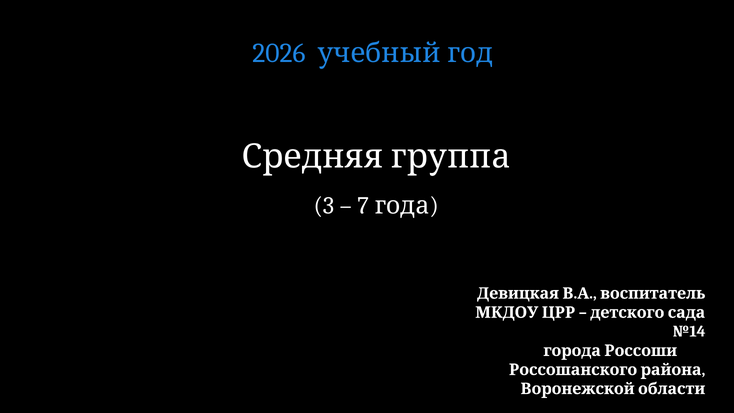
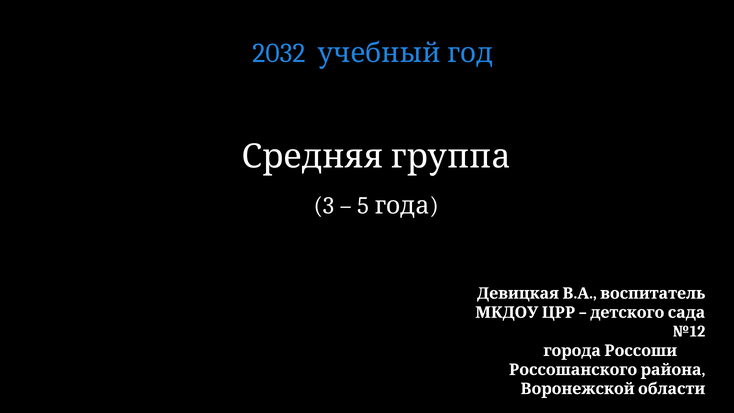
2026: 2026 -> 2032
7: 7 -> 5
№14: №14 -> №12
